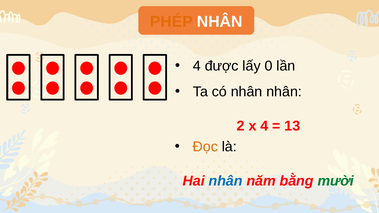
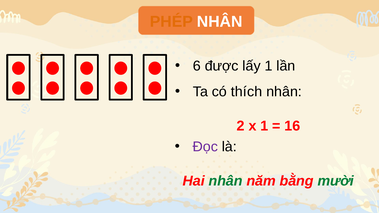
4 at (197, 66): 4 -> 6
lấy 0: 0 -> 1
có nhân: nhân -> thích
x 4: 4 -> 1
13: 13 -> 16
Đọc colour: orange -> purple
nhân at (226, 181) colour: blue -> green
